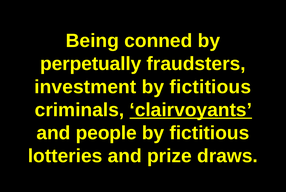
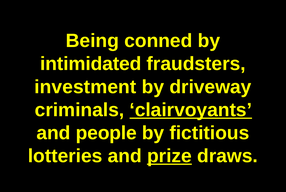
perpetually: perpetually -> intimidated
fictitious at (210, 87): fictitious -> driveway
prize underline: none -> present
